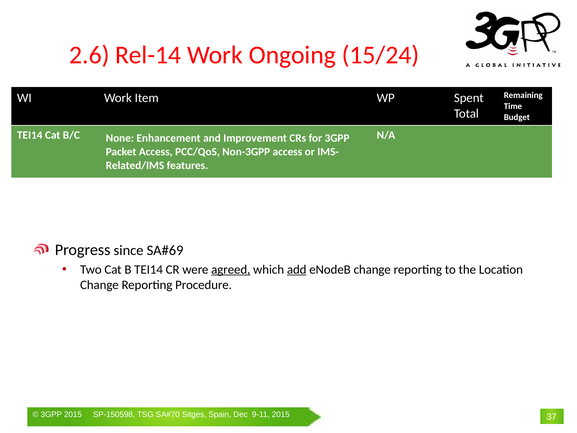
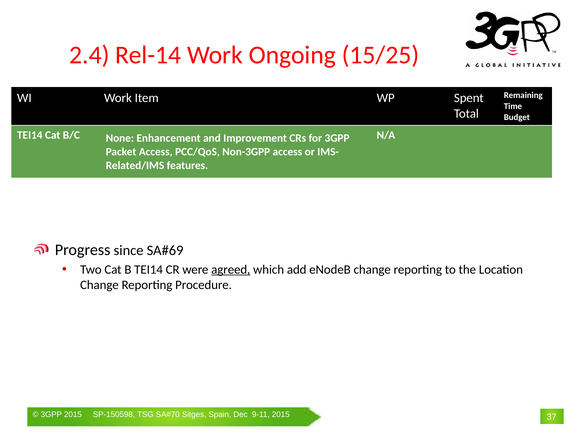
2.6: 2.6 -> 2.4
15/24: 15/24 -> 15/25
add underline: present -> none
